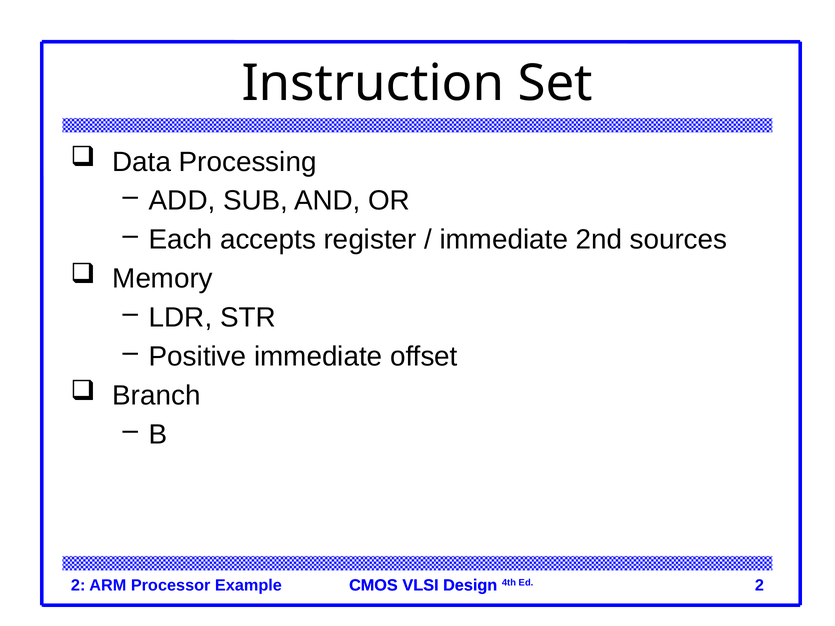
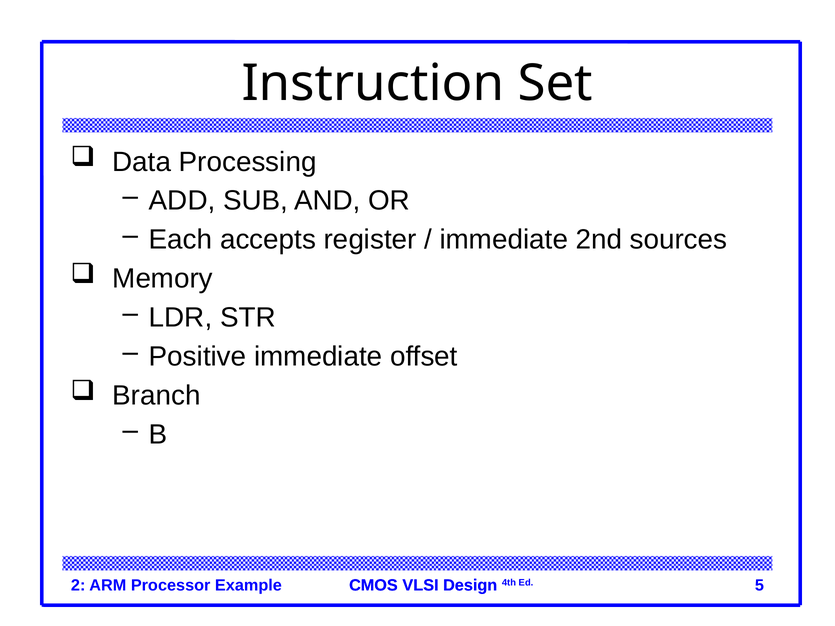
Example 2: 2 -> 5
